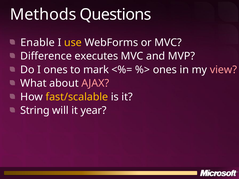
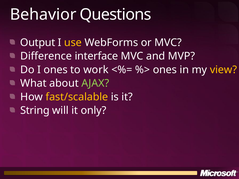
Methods: Methods -> Behavior
Enable: Enable -> Output
executes: executes -> interface
mark: mark -> work
view colour: pink -> yellow
AJAX colour: pink -> light green
year: year -> only
